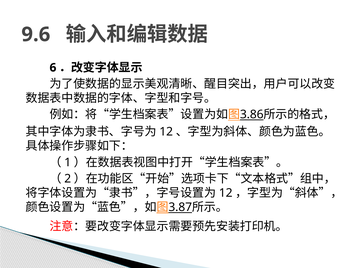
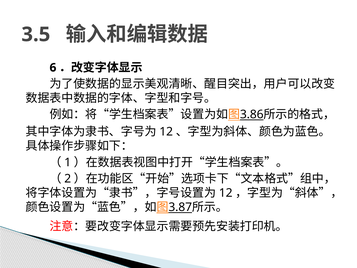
9.6: 9.6 -> 3.5
